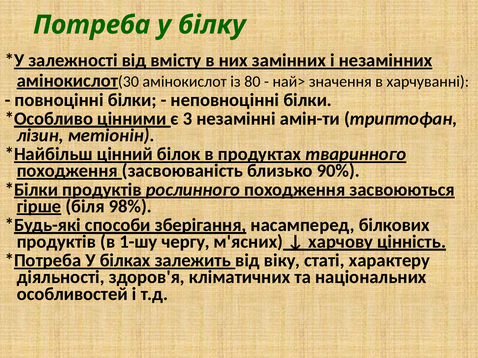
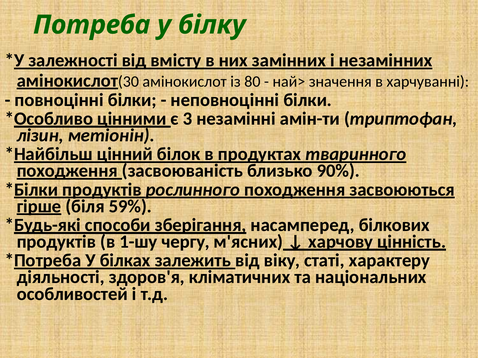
98%: 98% -> 59%
